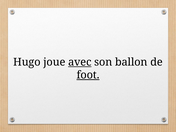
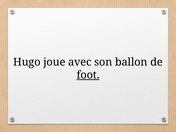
avec underline: present -> none
